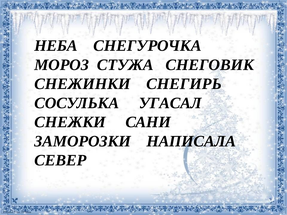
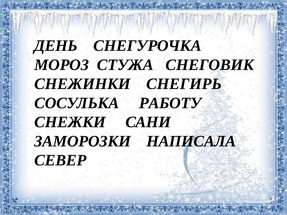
НЕБА: НЕБА -> ДЕНЬ
УГАСАЛ: УГАСАЛ -> РАБОТУ
